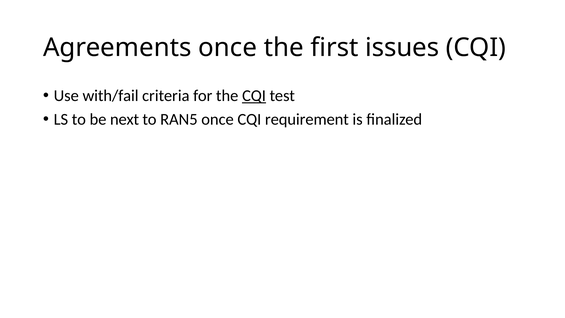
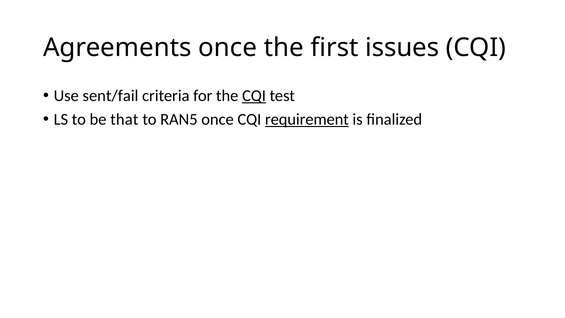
with/fail: with/fail -> sent/fail
next: next -> that
requirement underline: none -> present
